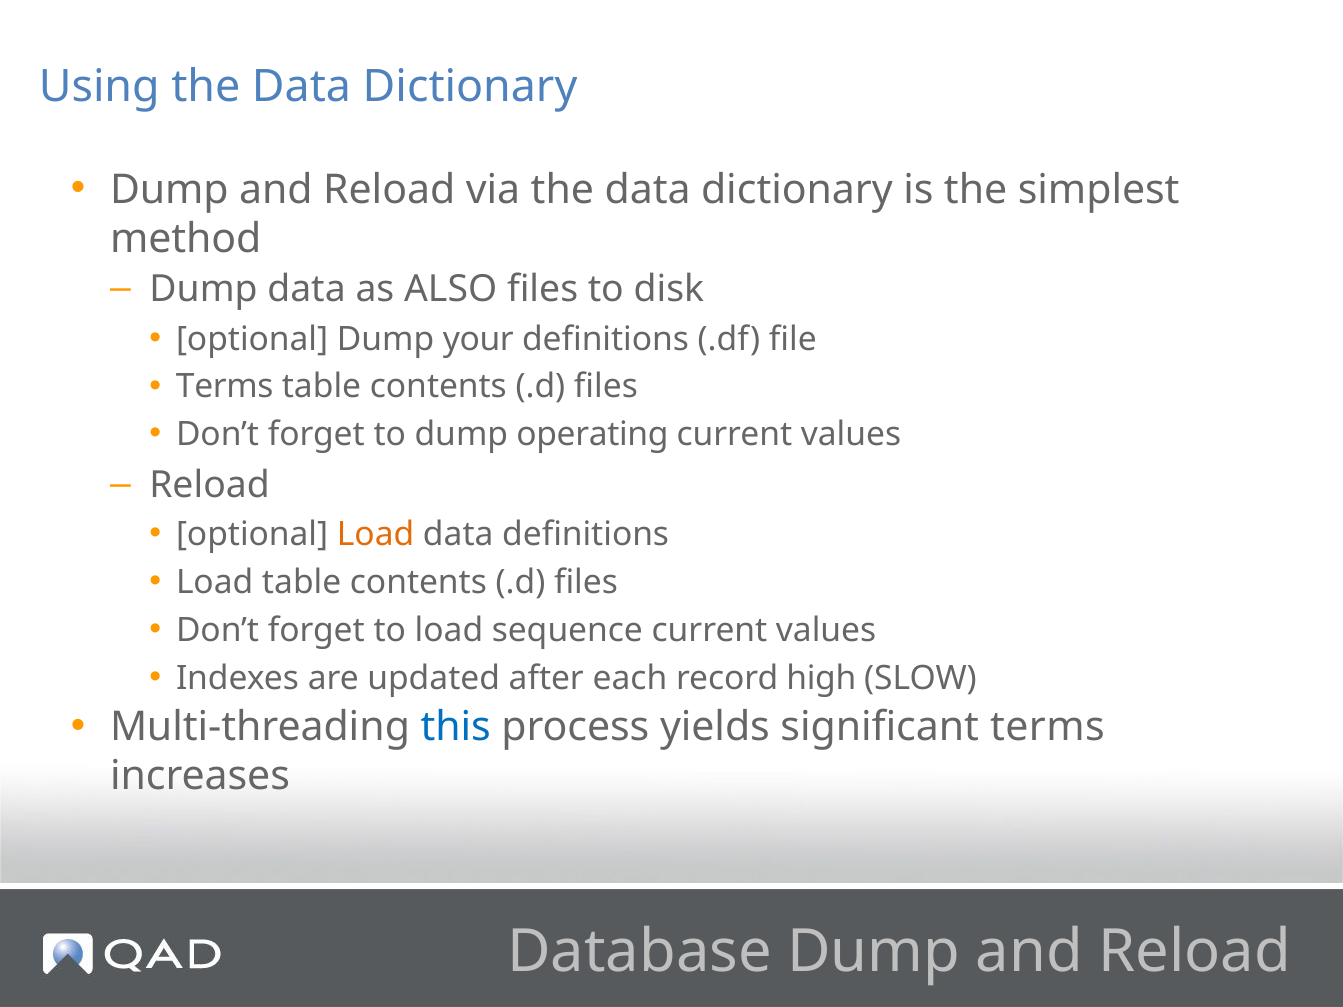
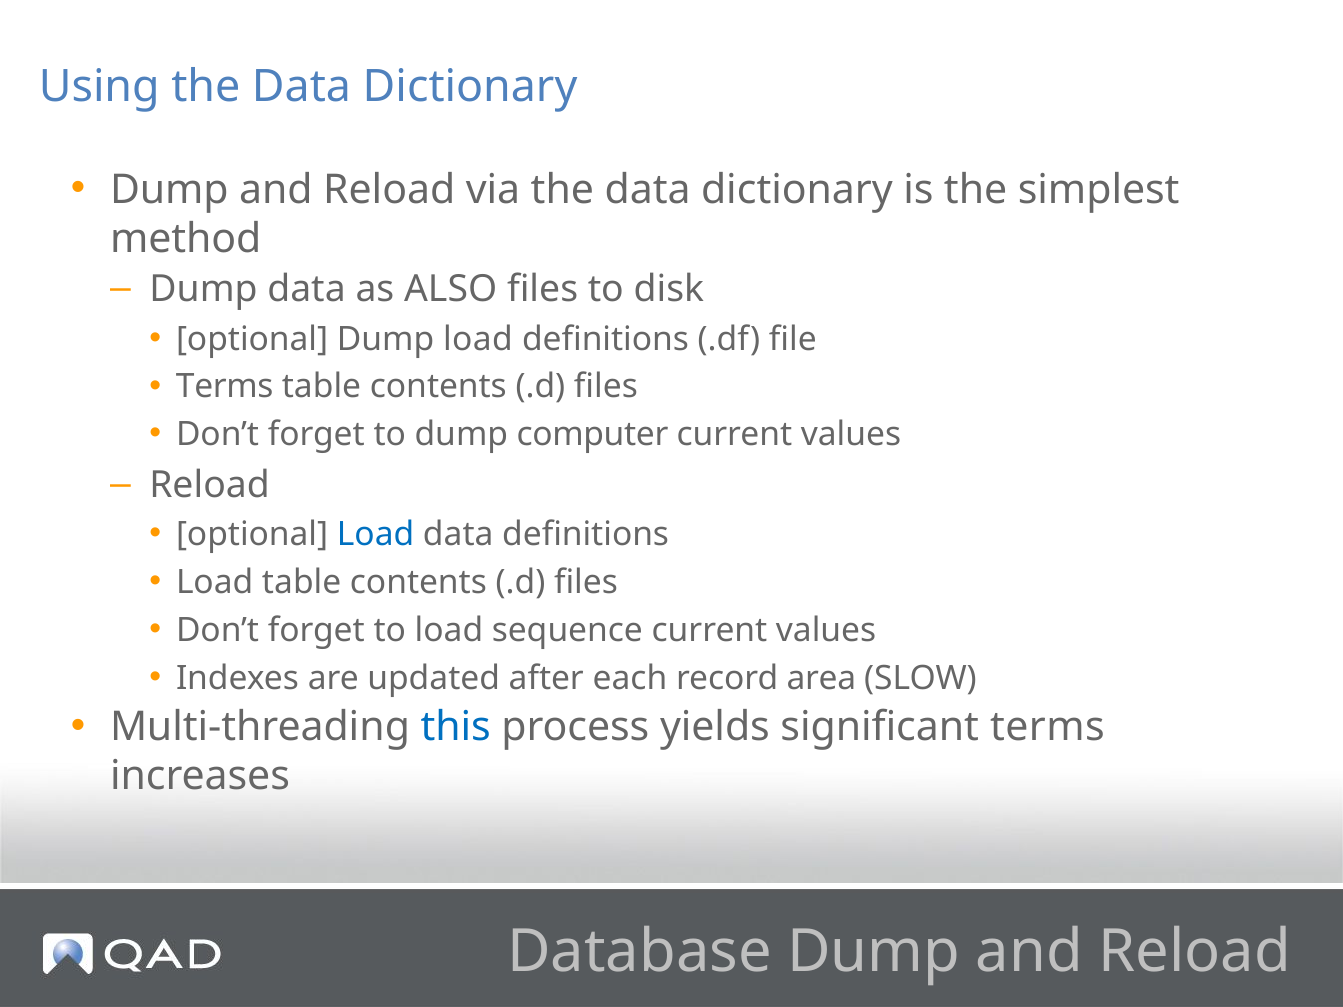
Dump your: your -> load
operating: operating -> computer
Load at (376, 535) colour: orange -> blue
high: high -> area
